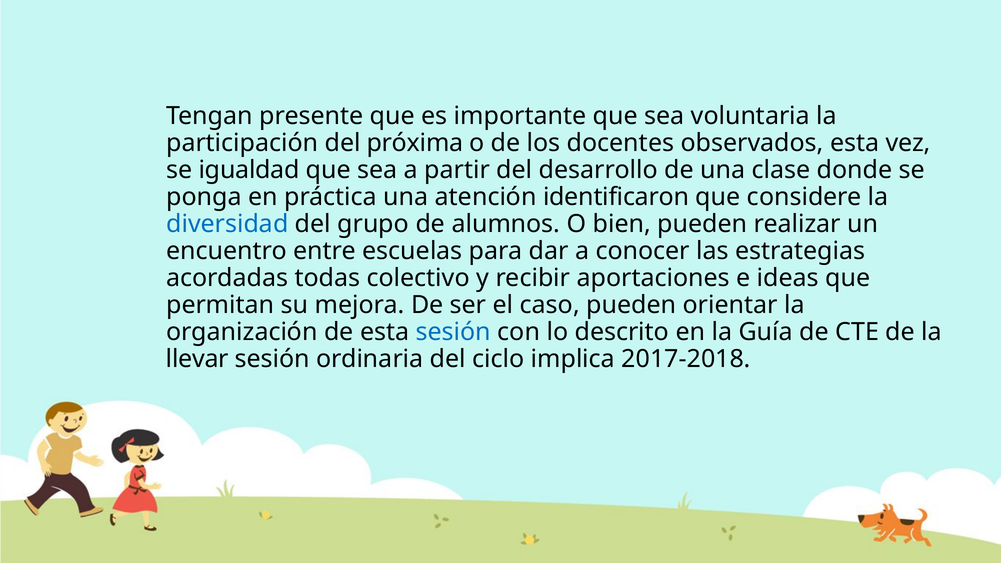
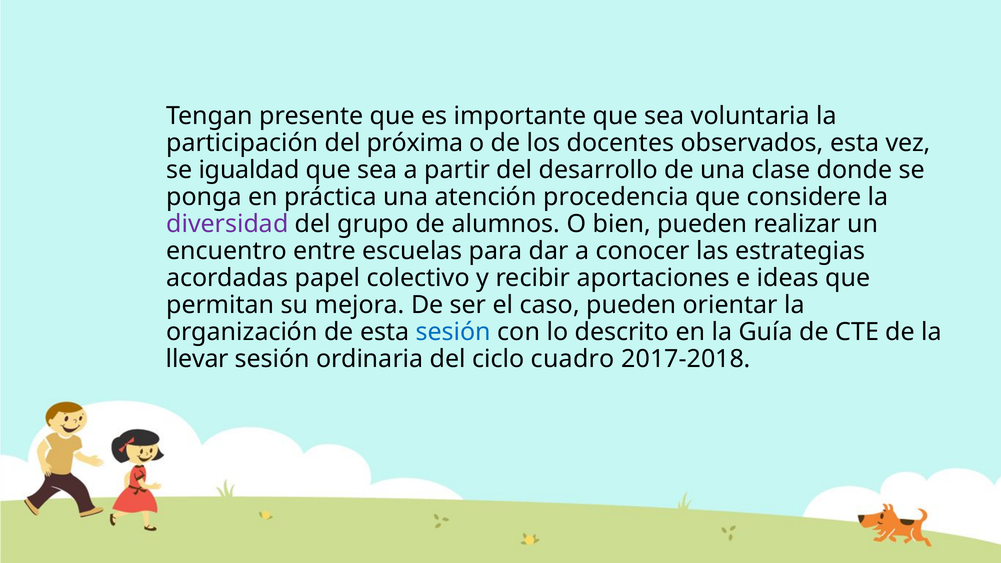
identificaron: identificaron -> procedencia
diversidad colour: blue -> purple
todas: todas -> papel
implica: implica -> cuadro
